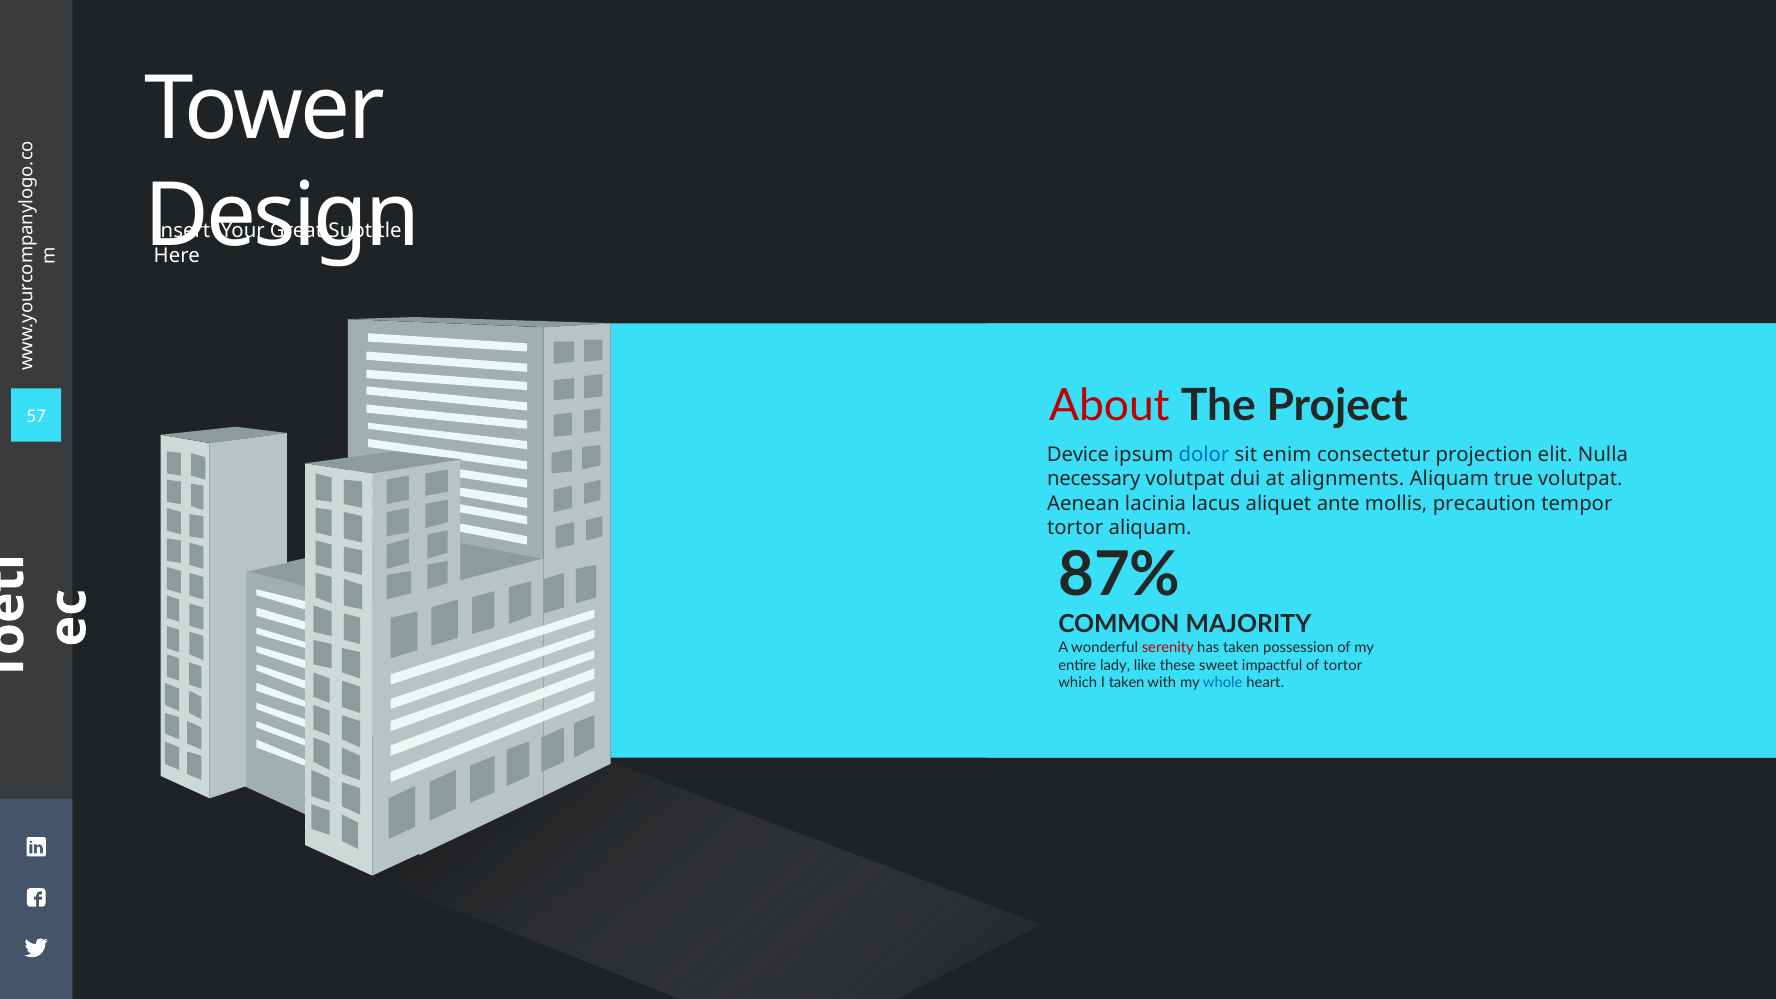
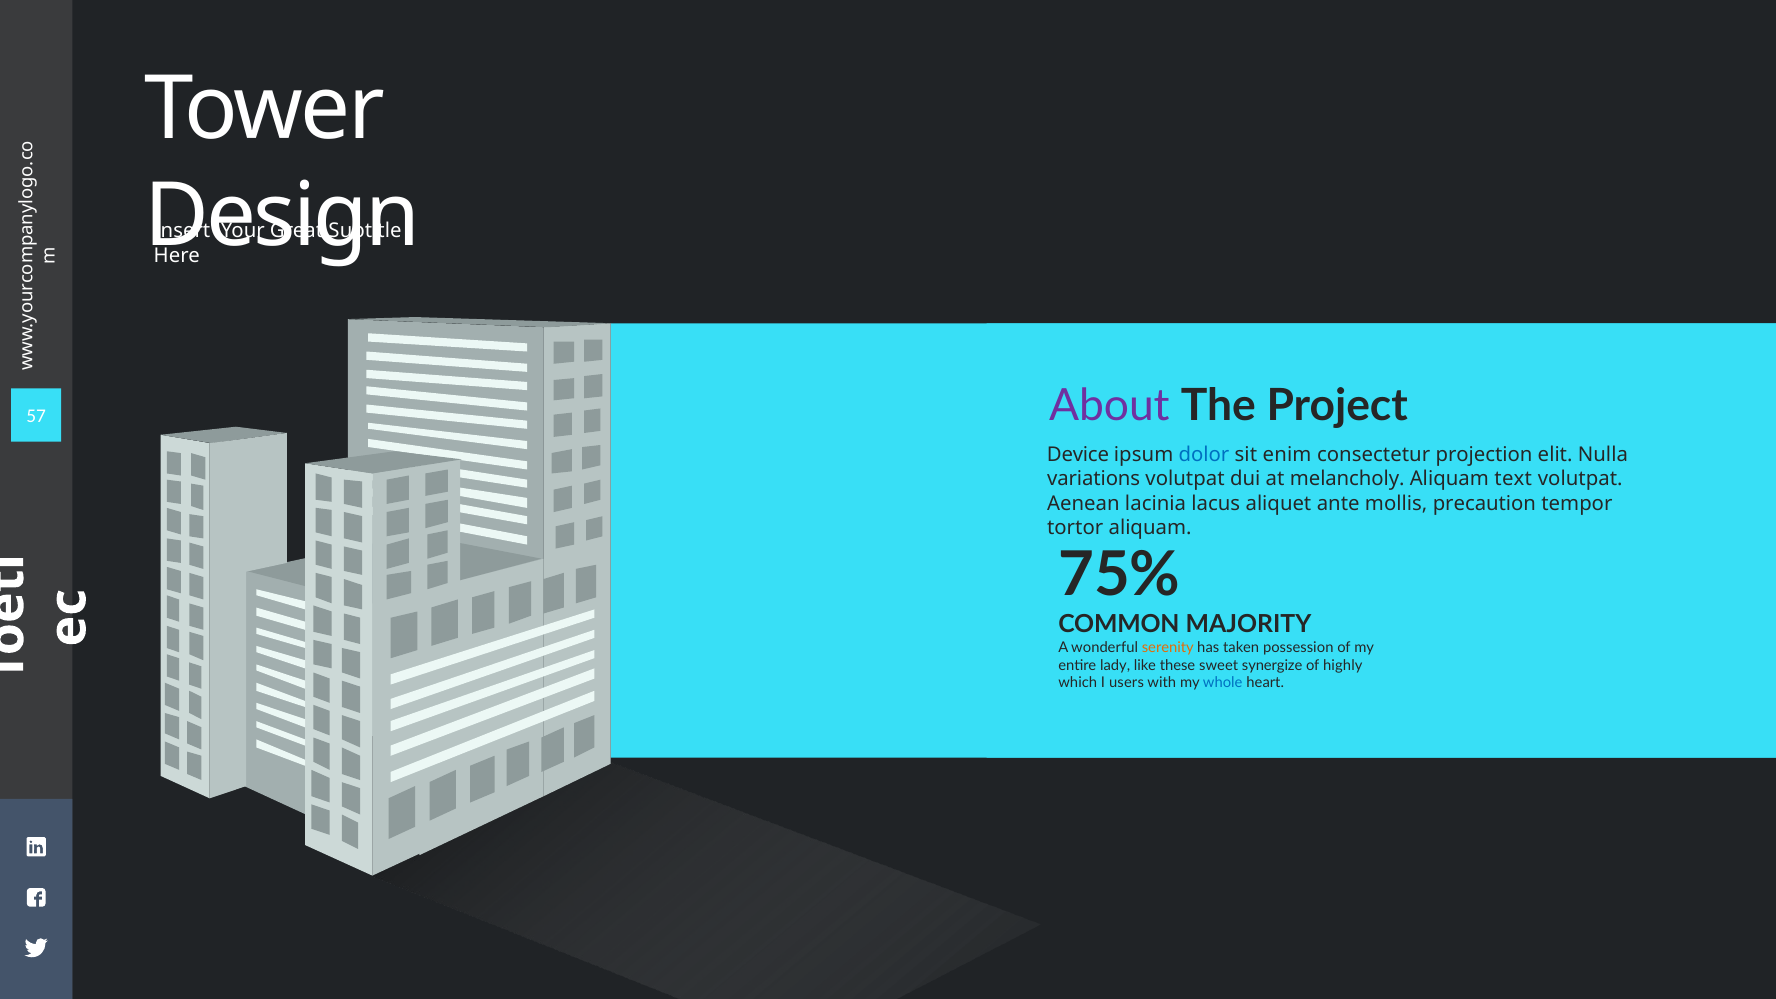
About colour: red -> purple
necessary: necessary -> variations
alignments: alignments -> melancholy
true: true -> text
87%: 87% -> 75%
serenity colour: red -> orange
impactful: impactful -> synergize
of tortor: tortor -> highly
I taken: taken -> users
